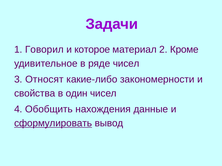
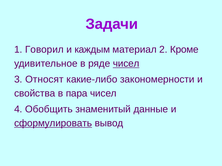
которое: которое -> каждым
чисел at (126, 64) underline: none -> present
один: один -> пара
нахождения: нахождения -> знаменитый
